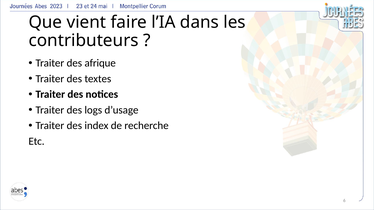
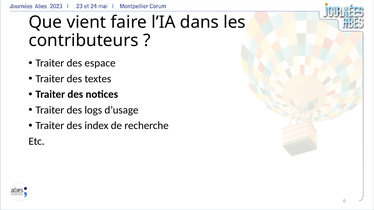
afrique: afrique -> espace
